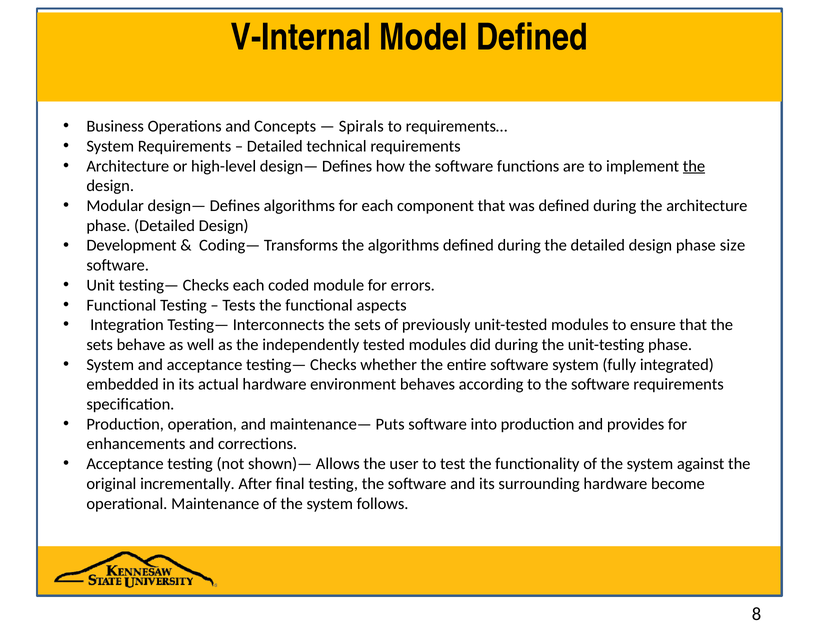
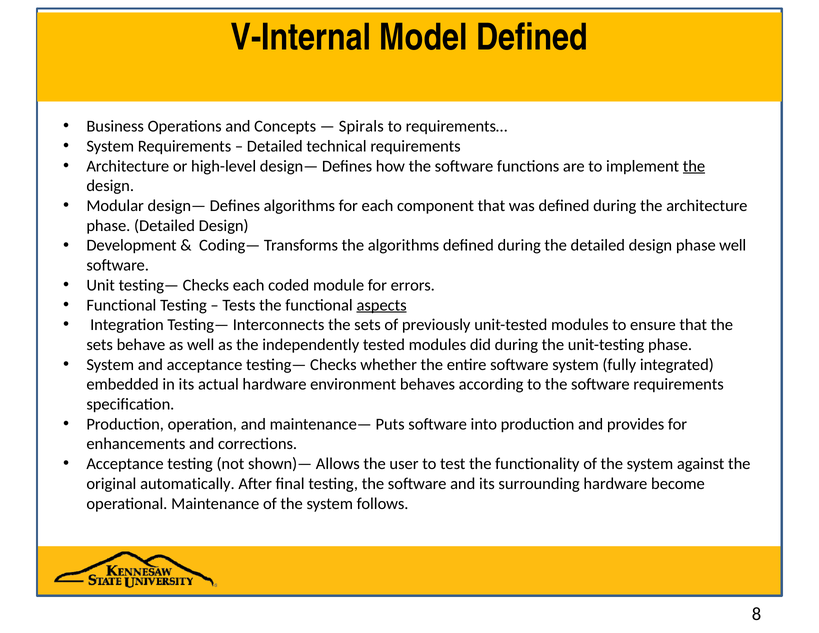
phase size: size -> well
aspects underline: none -> present
incrementally: incrementally -> automatically
